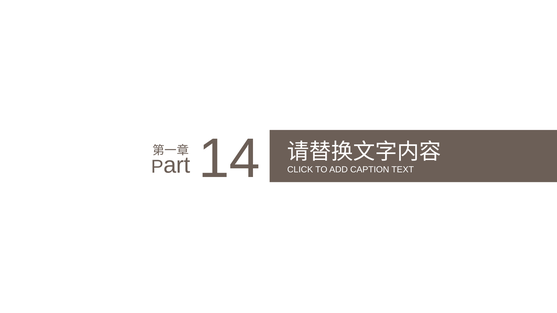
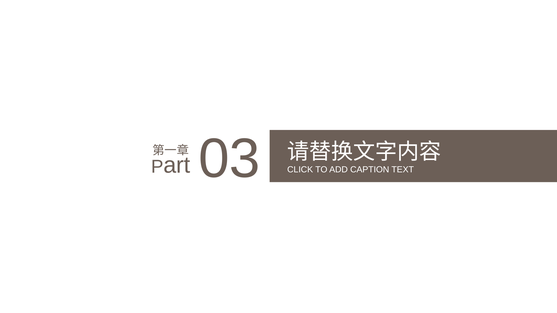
14: 14 -> 03
